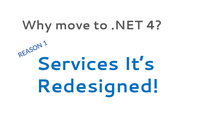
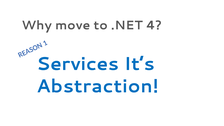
Redesigned: Redesigned -> Abstraction
